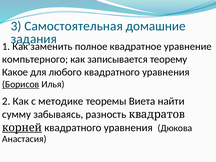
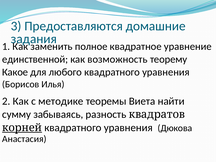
Самостоятельная: Самостоятельная -> Предоставляются
компьтерного: компьтерного -> единственной
записывается: записывается -> возможность
Борисов underline: present -> none
